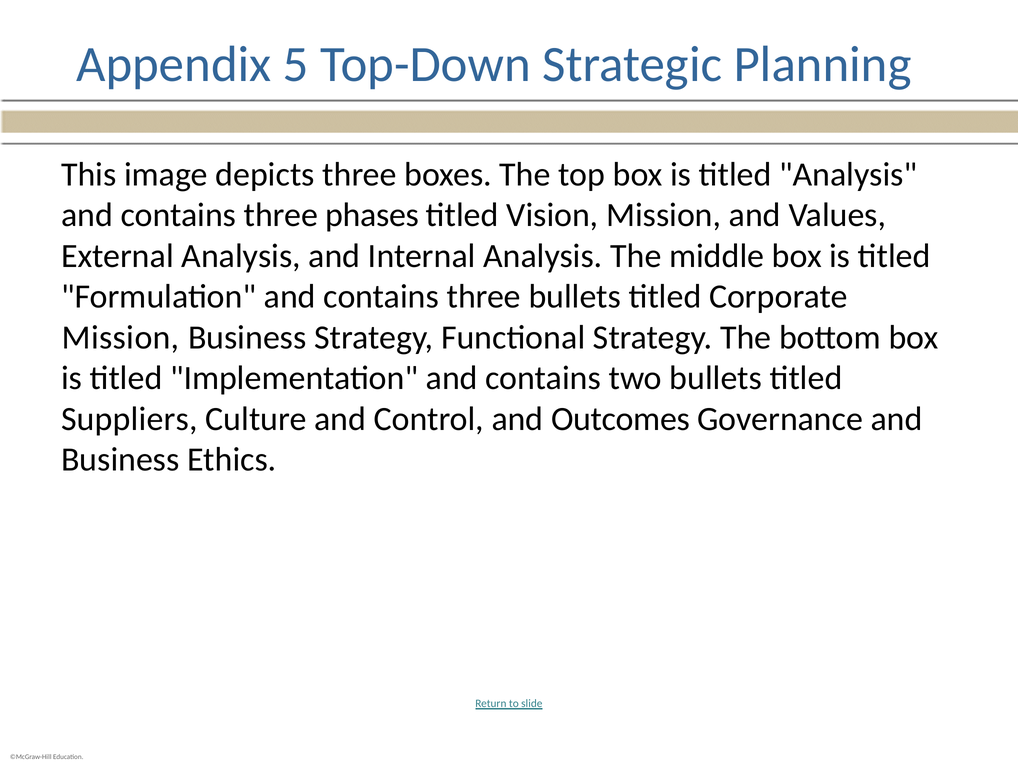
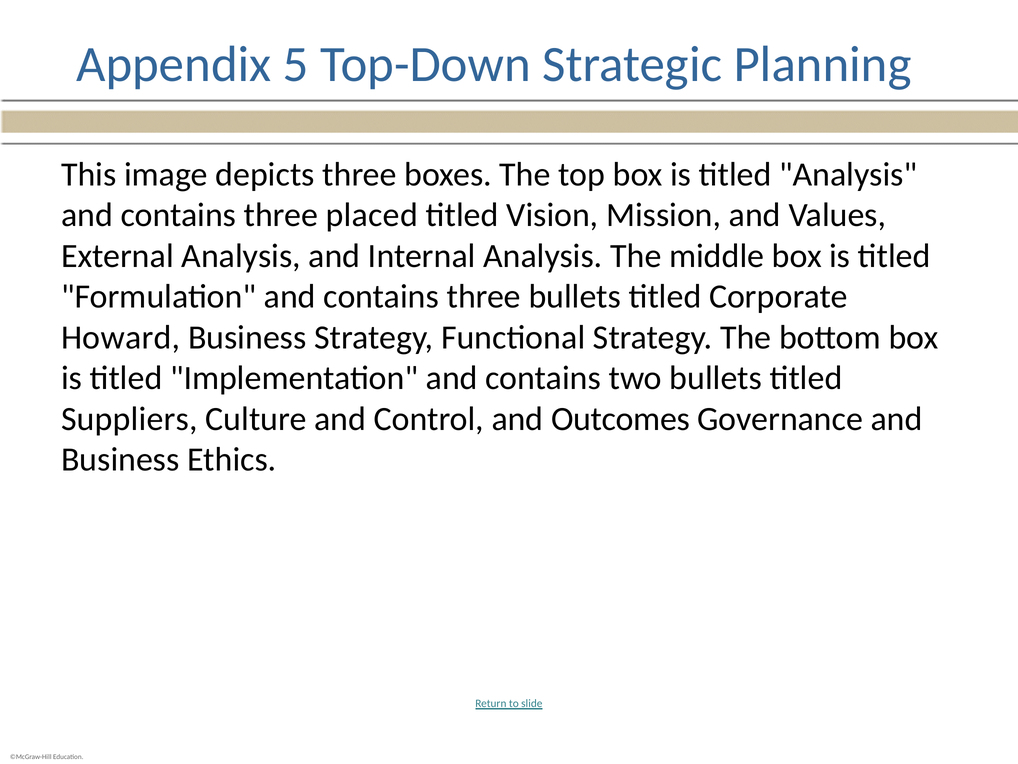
phases: phases -> placed
Mission at (121, 337): Mission -> Howard
